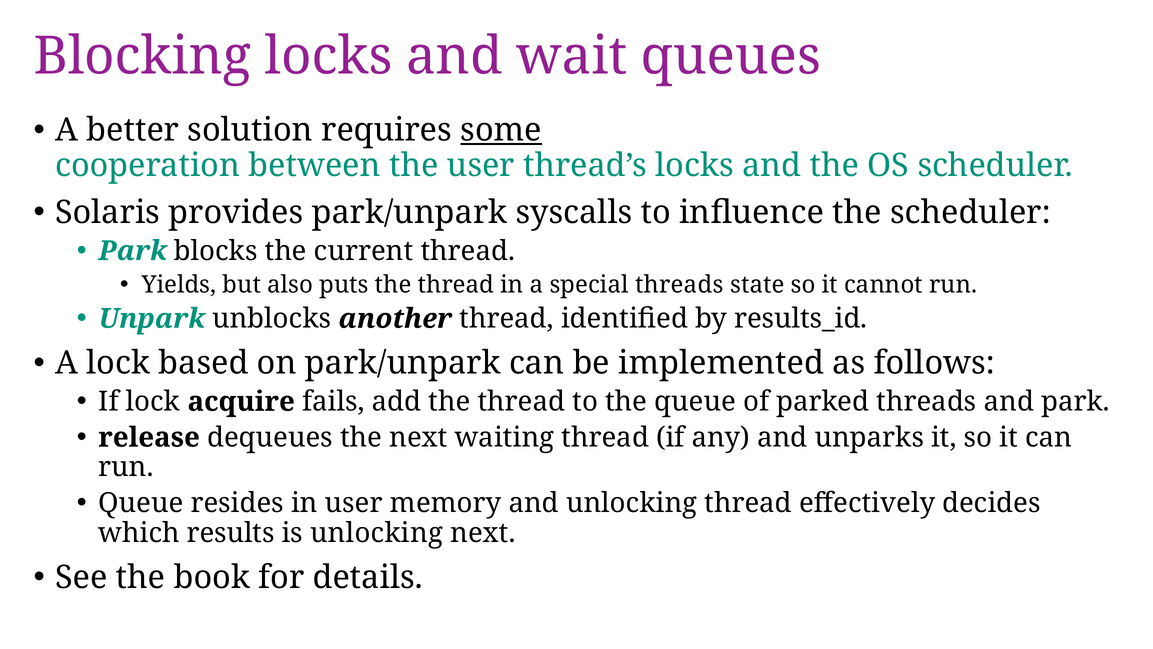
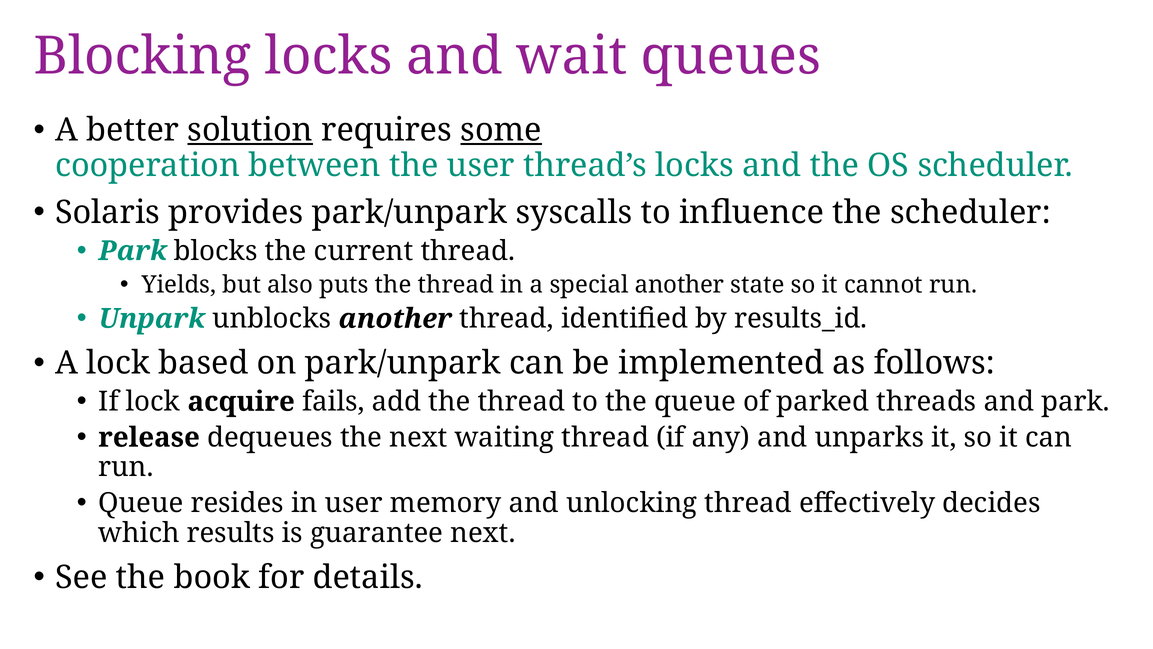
solution underline: none -> present
special threads: threads -> another
is unlocking: unlocking -> guarantee
